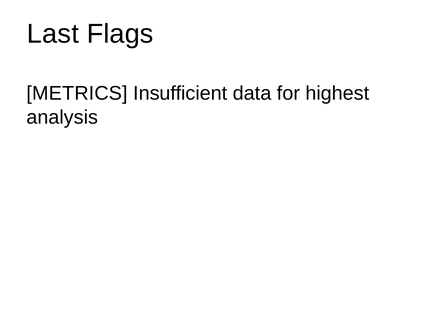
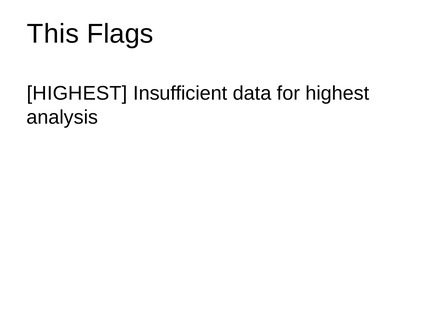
Last: Last -> This
METRICS at (77, 93): METRICS -> HIGHEST
